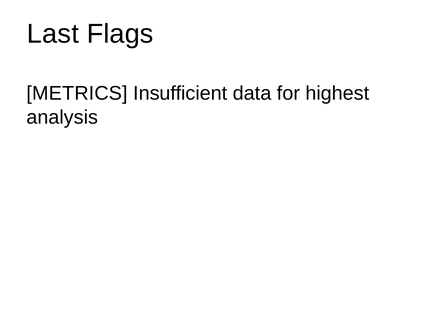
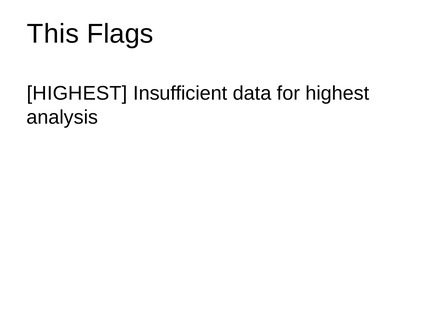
Last: Last -> This
METRICS at (77, 93): METRICS -> HIGHEST
